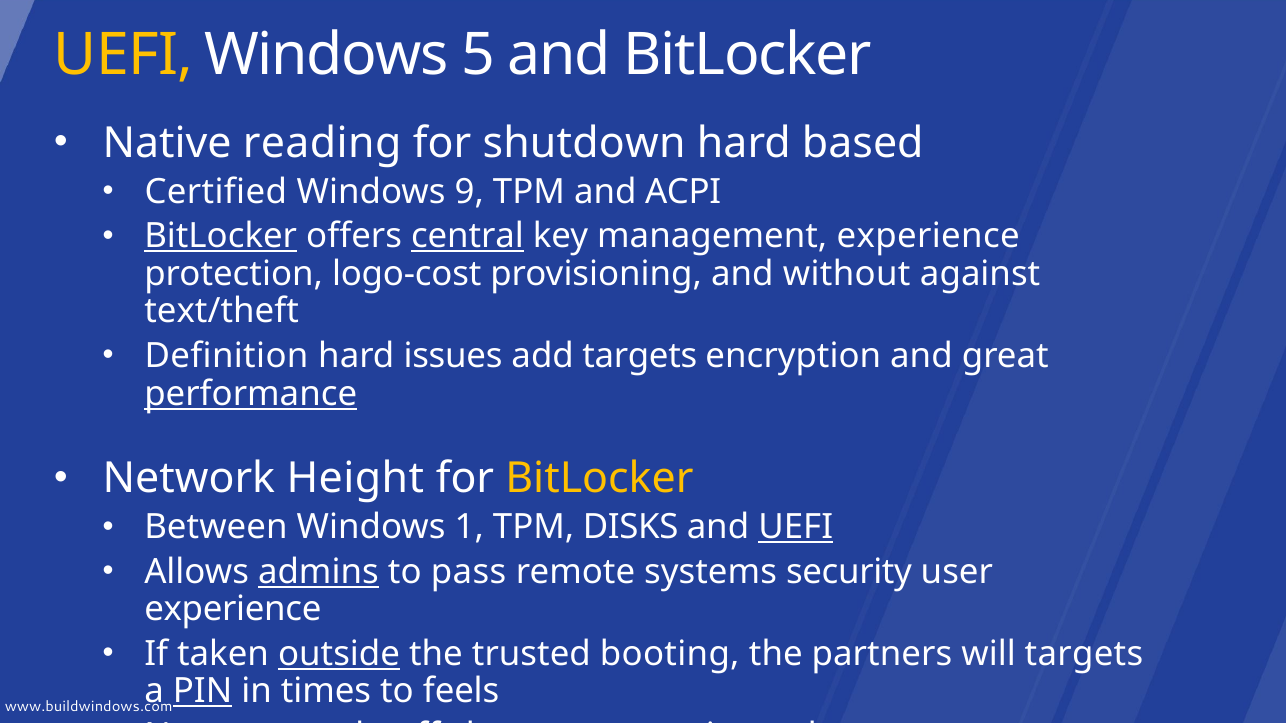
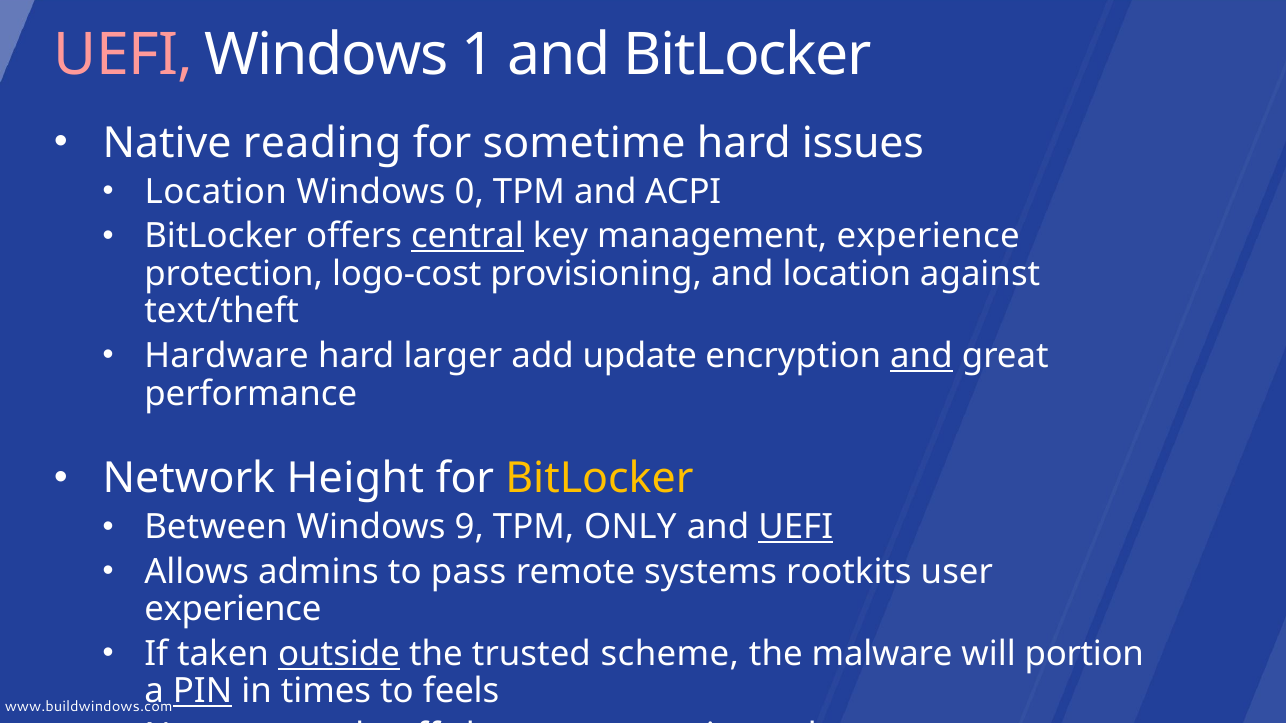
UEFI at (124, 56) colour: yellow -> pink
5: 5 -> 1
shutdown: shutdown -> sometime
based: based -> issues
Certified at (216, 192): Certified -> Location
9: 9 -> 0
BitLocker at (221, 237) underline: present -> none
and without: without -> location
Definition: Definition -> Hardware
issues: issues -> larger
add targets: targets -> update
and at (921, 356) underline: none -> present
performance underline: present -> none
1: 1 -> 9
DISKS: DISKS -> ONLY
admins underline: present -> none
systems security: security -> rootkits
booting: booting -> scheme
partners: partners -> malware
will targets: targets -> portion
